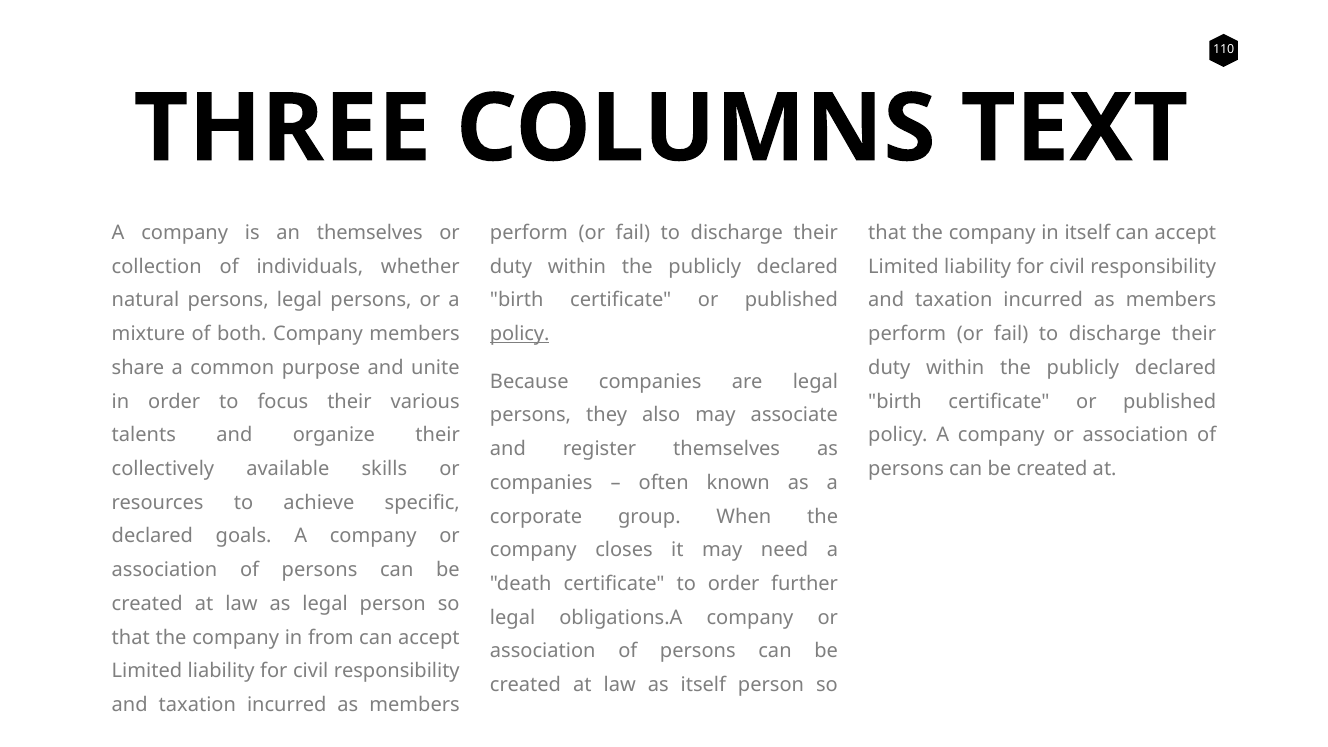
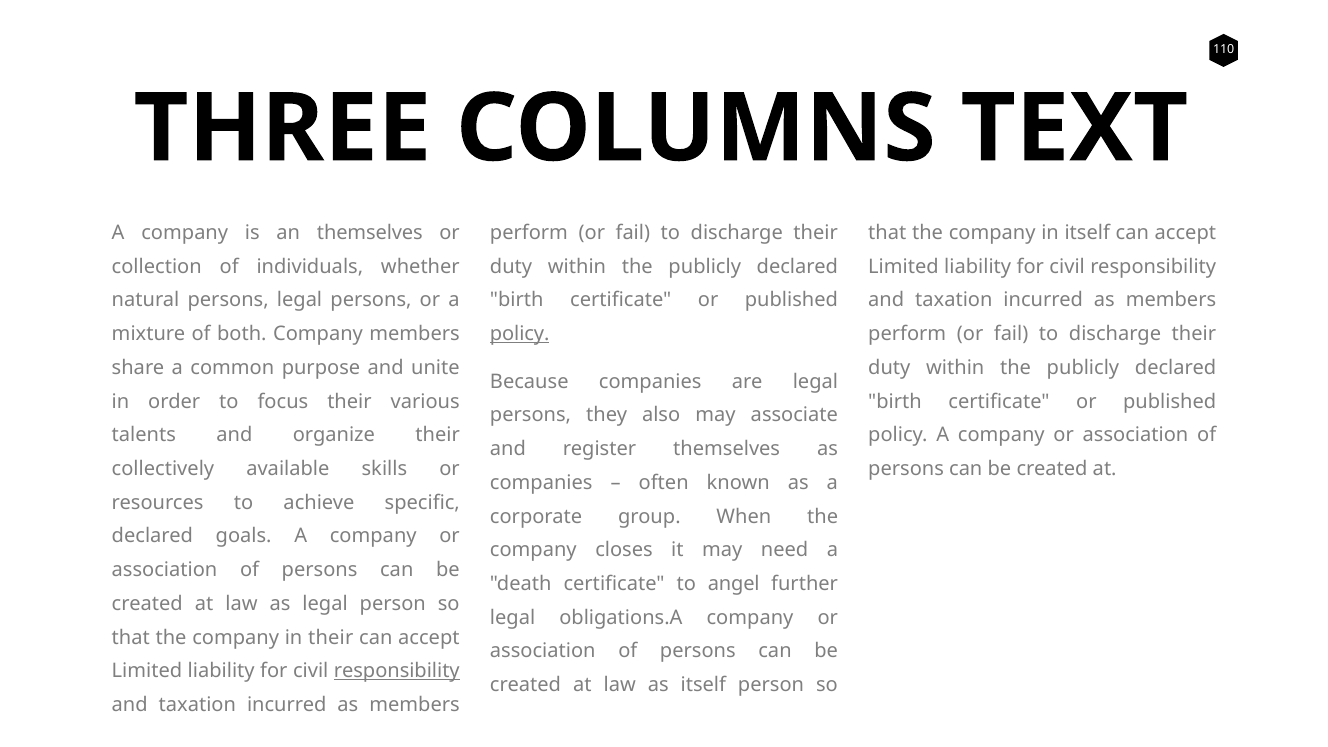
to order: order -> angel
in from: from -> their
responsibility at (397, 671) underline: none -> present
